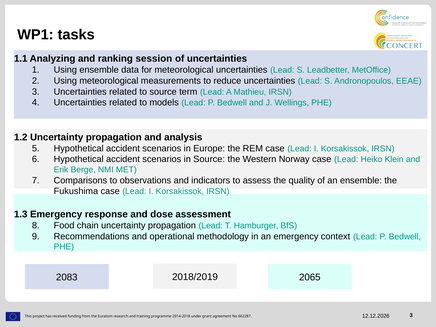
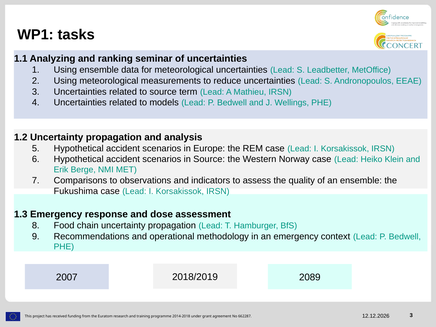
session: session -> seminar
2083: 2083 -> 2007
2065: 2065 -> 2089
